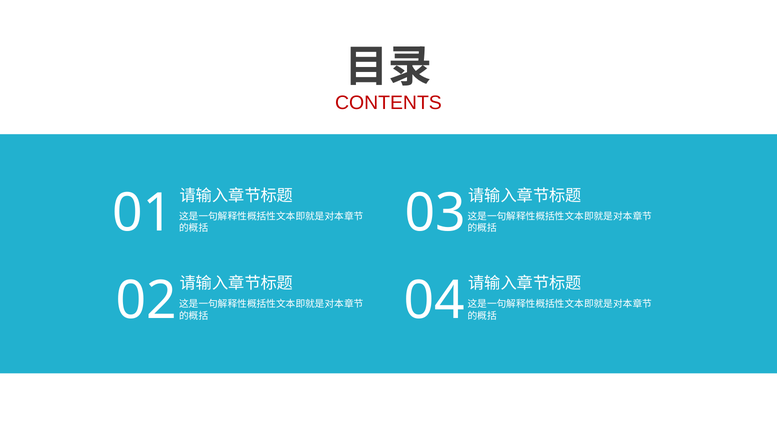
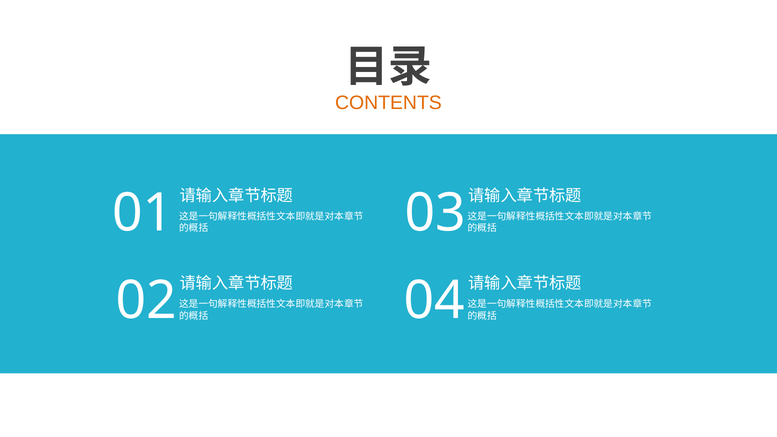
CONTENTS colour: red -> orange
